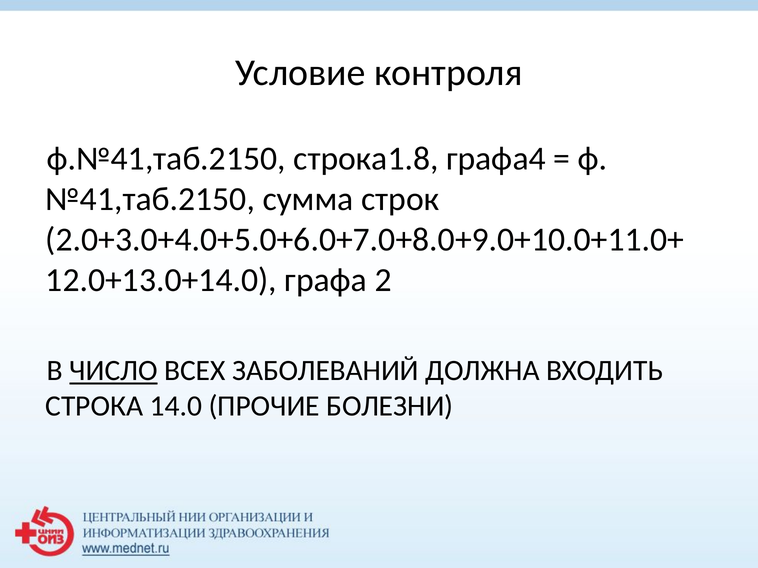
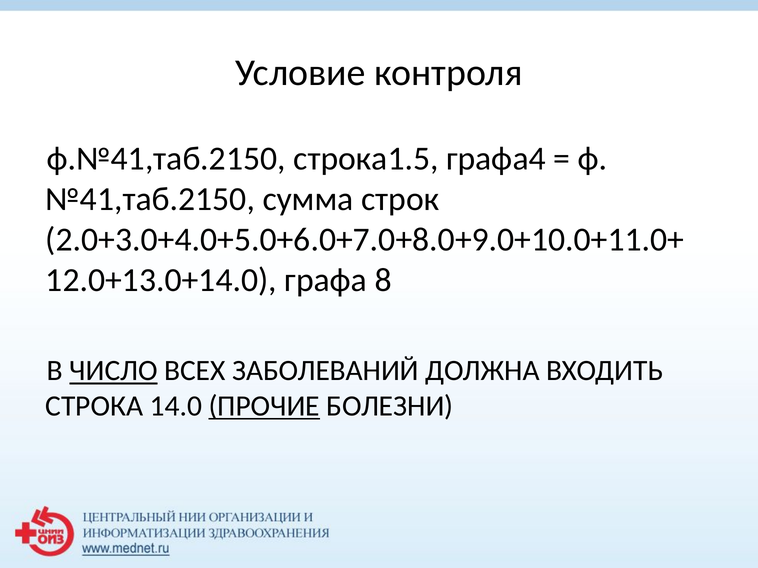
строка1.8: строка1.8 -> строка1.5
2: 2 -> 8
ПРОЧИЕ underline: none -> present
